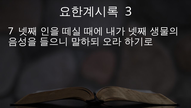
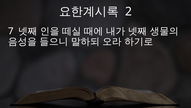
3: 3 -> 2
